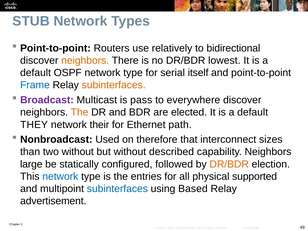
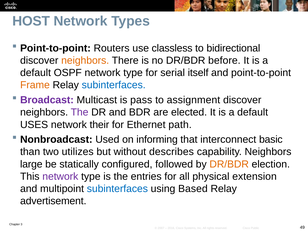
STUB: STUB -> HOST
relatively: relatively -> classless
lowest: lowest -> before
Frame colour: blue -> orange
subinterfaces at (114, 85) colour: orange -> blue
everywhere: everywhere -> assignment
The at (80, 112) colour: orange -> purple
THEY: THEY -> USES
therefore: therefore -> informing
sizes: sizes -> basic
two without: without -> utilizes
described: described -> describes
network at (60, 176) colour: blue -> purple
supported: supported -> extension
